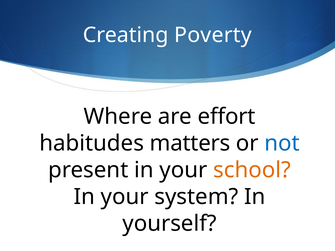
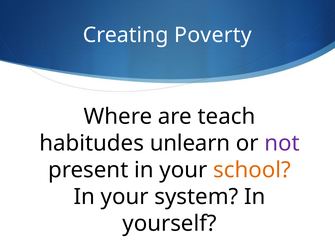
effort: effort -> teach
matters: matters -> unlearn
not colour: blue -> purple
